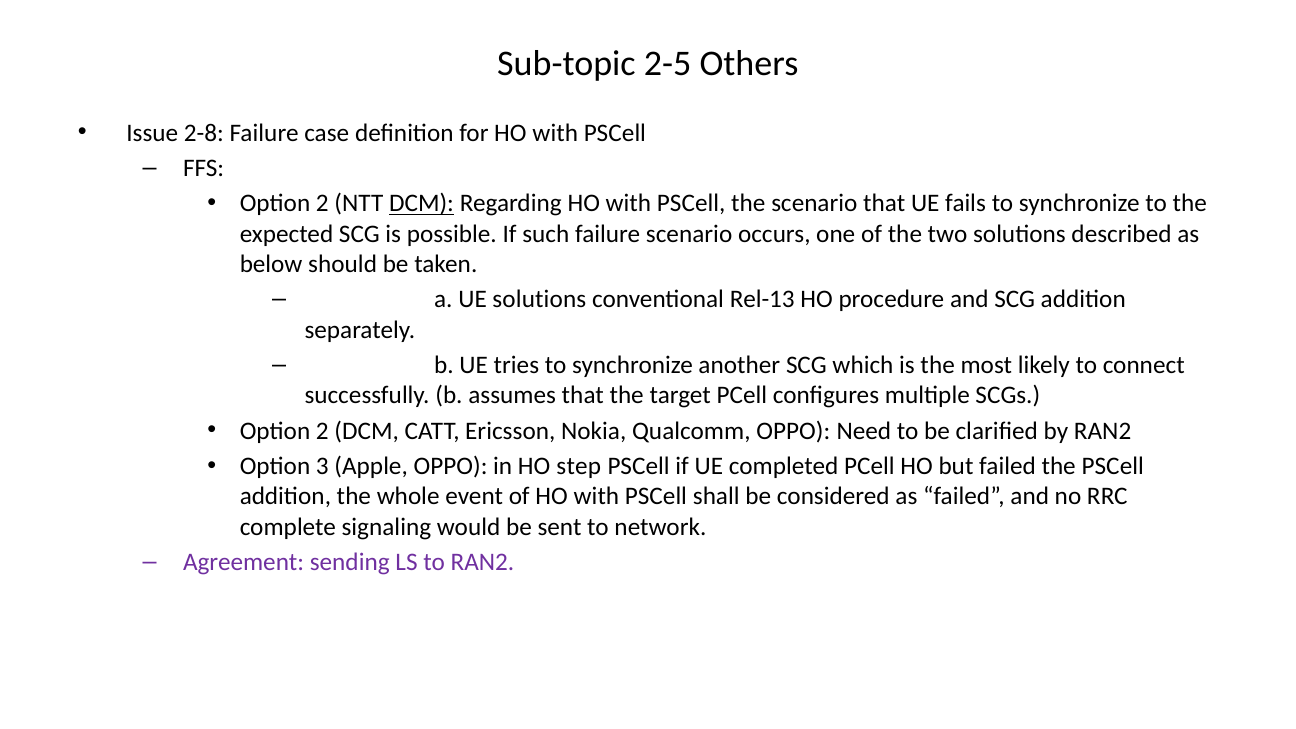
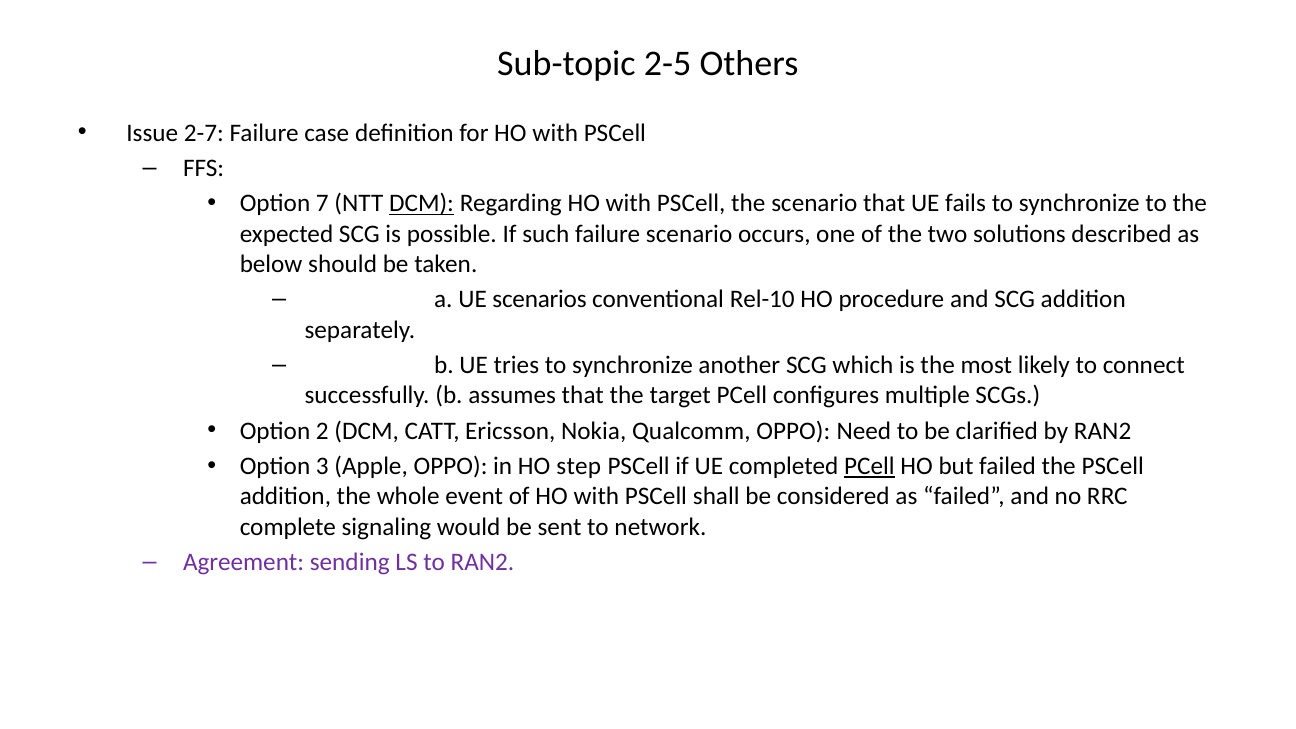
2-8: 2-8 -> 2-7
2 at (322, 203): 2 -> 7
UE solutions: solutions -> scenarios
Rel-13: Rel-13 -> Rel-10
PCell at (869, 466) underline: none -> present
